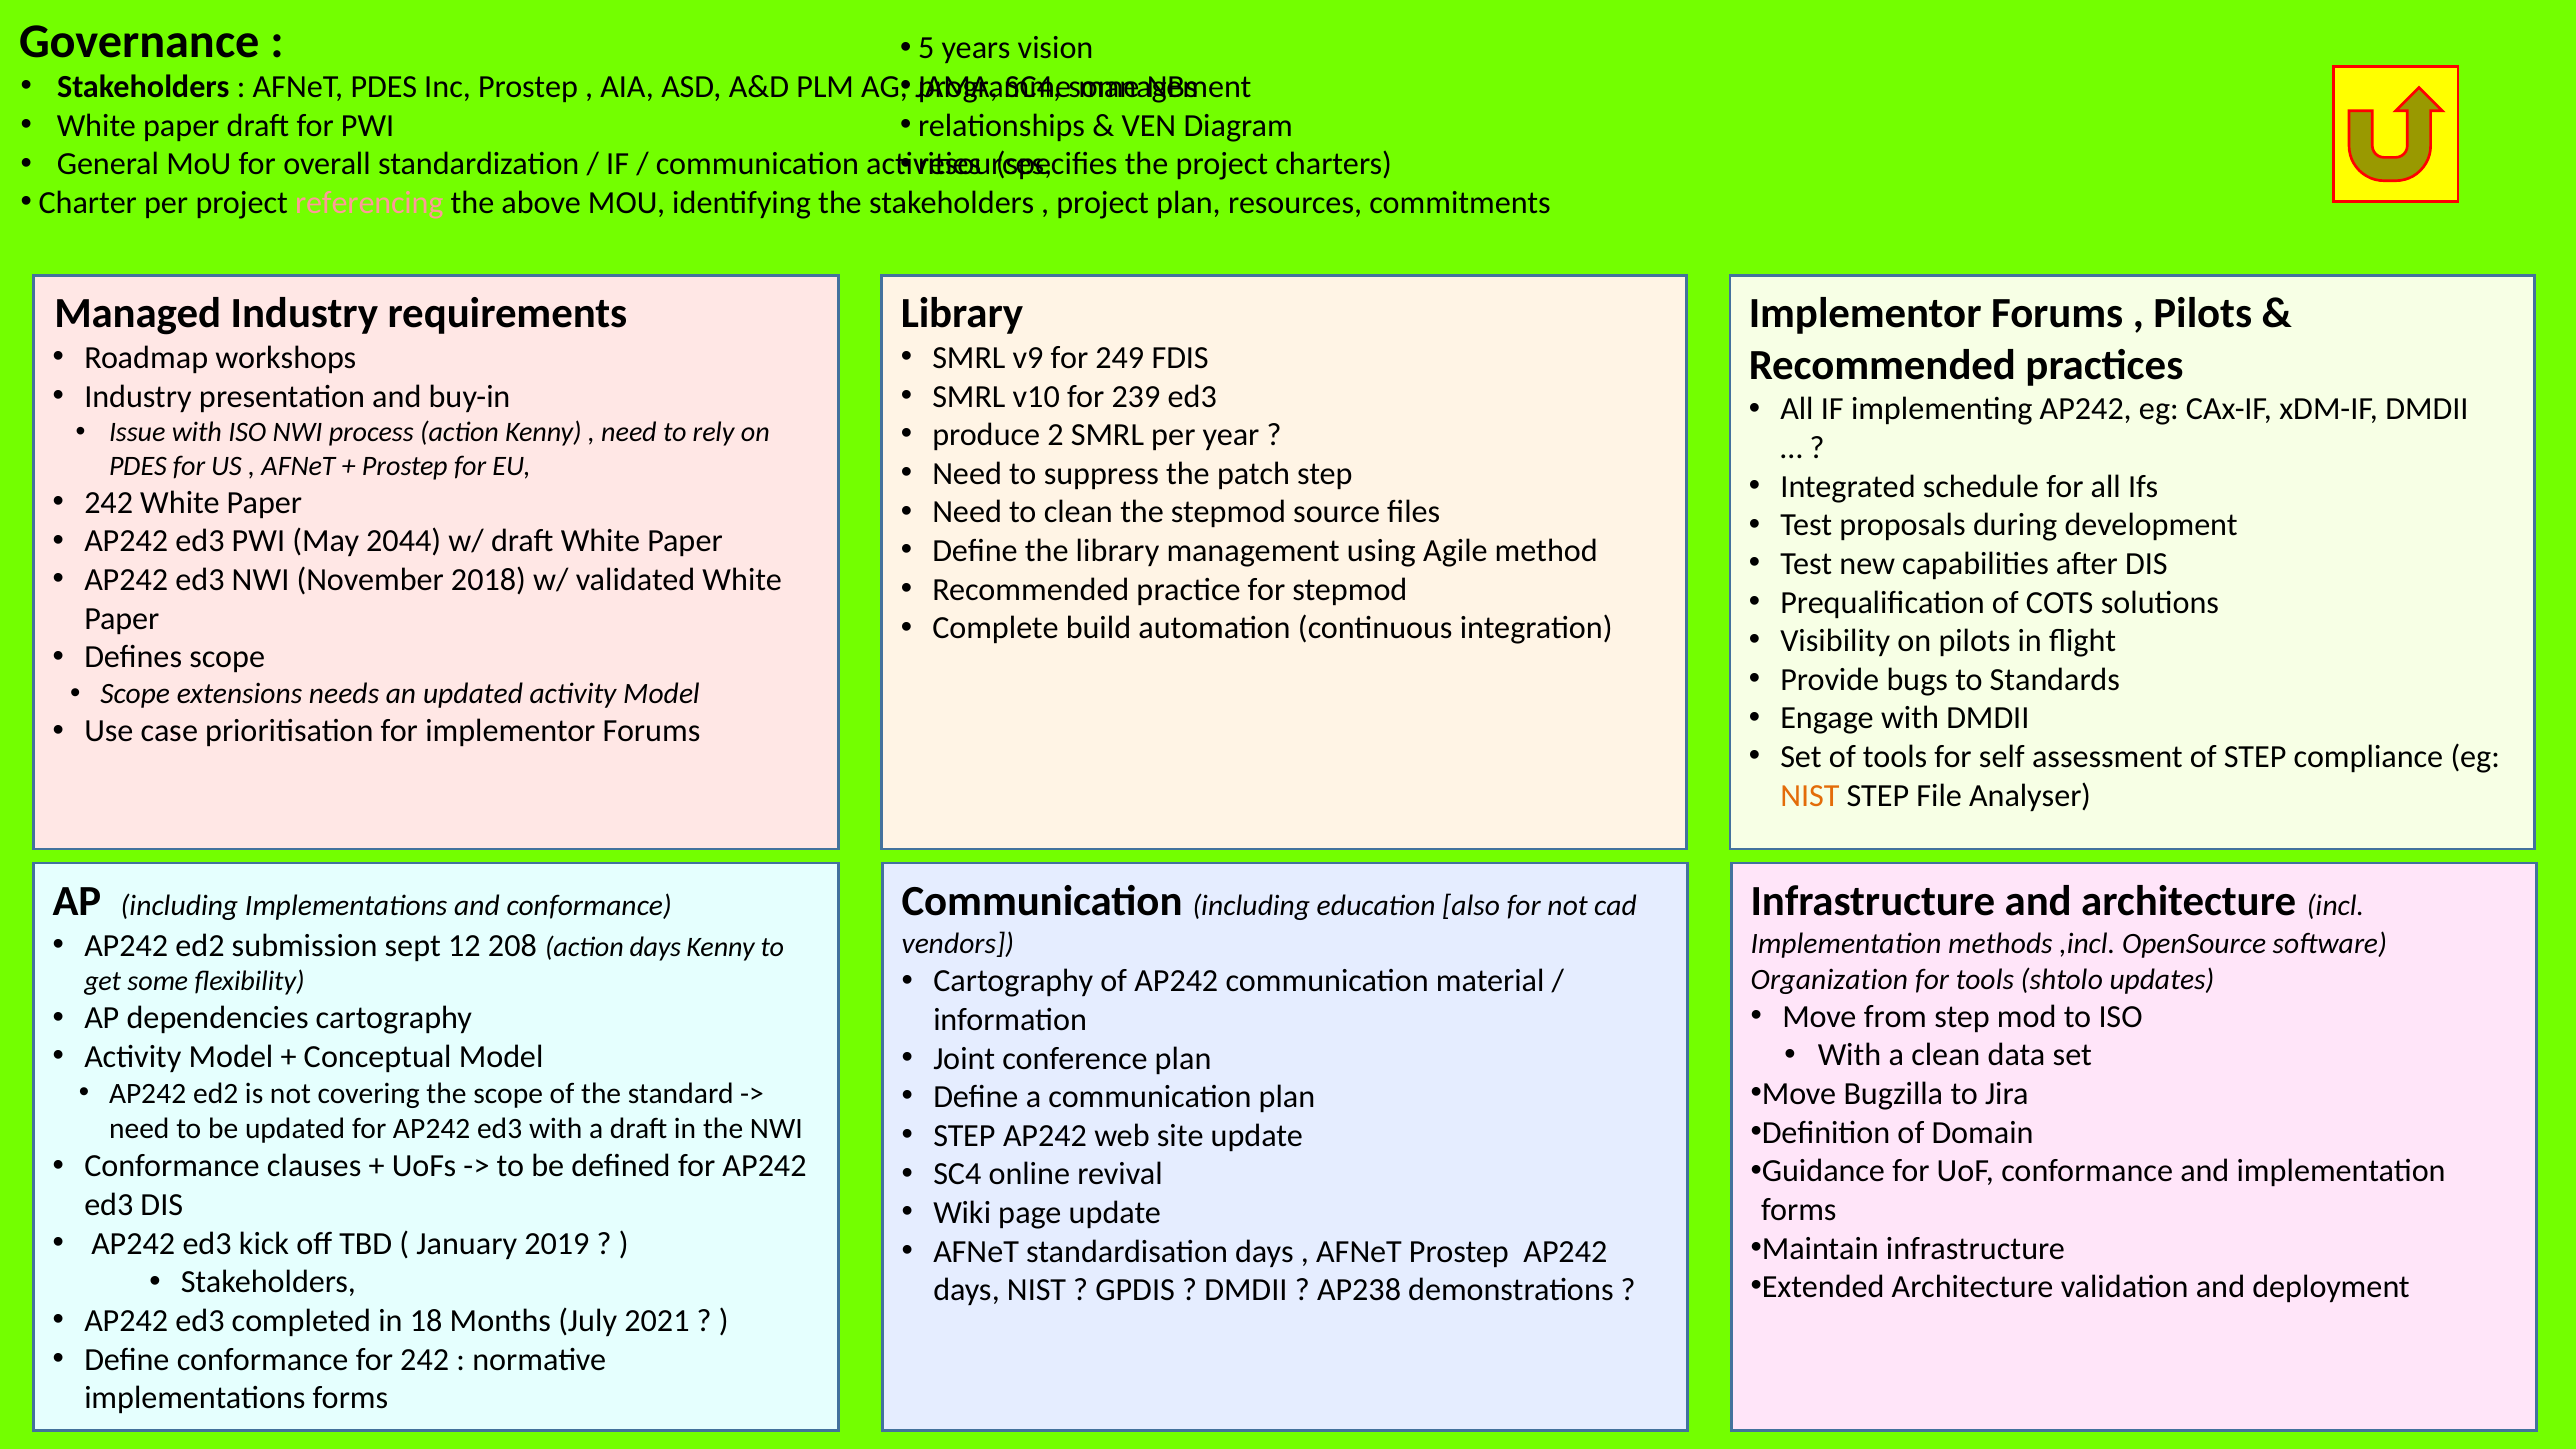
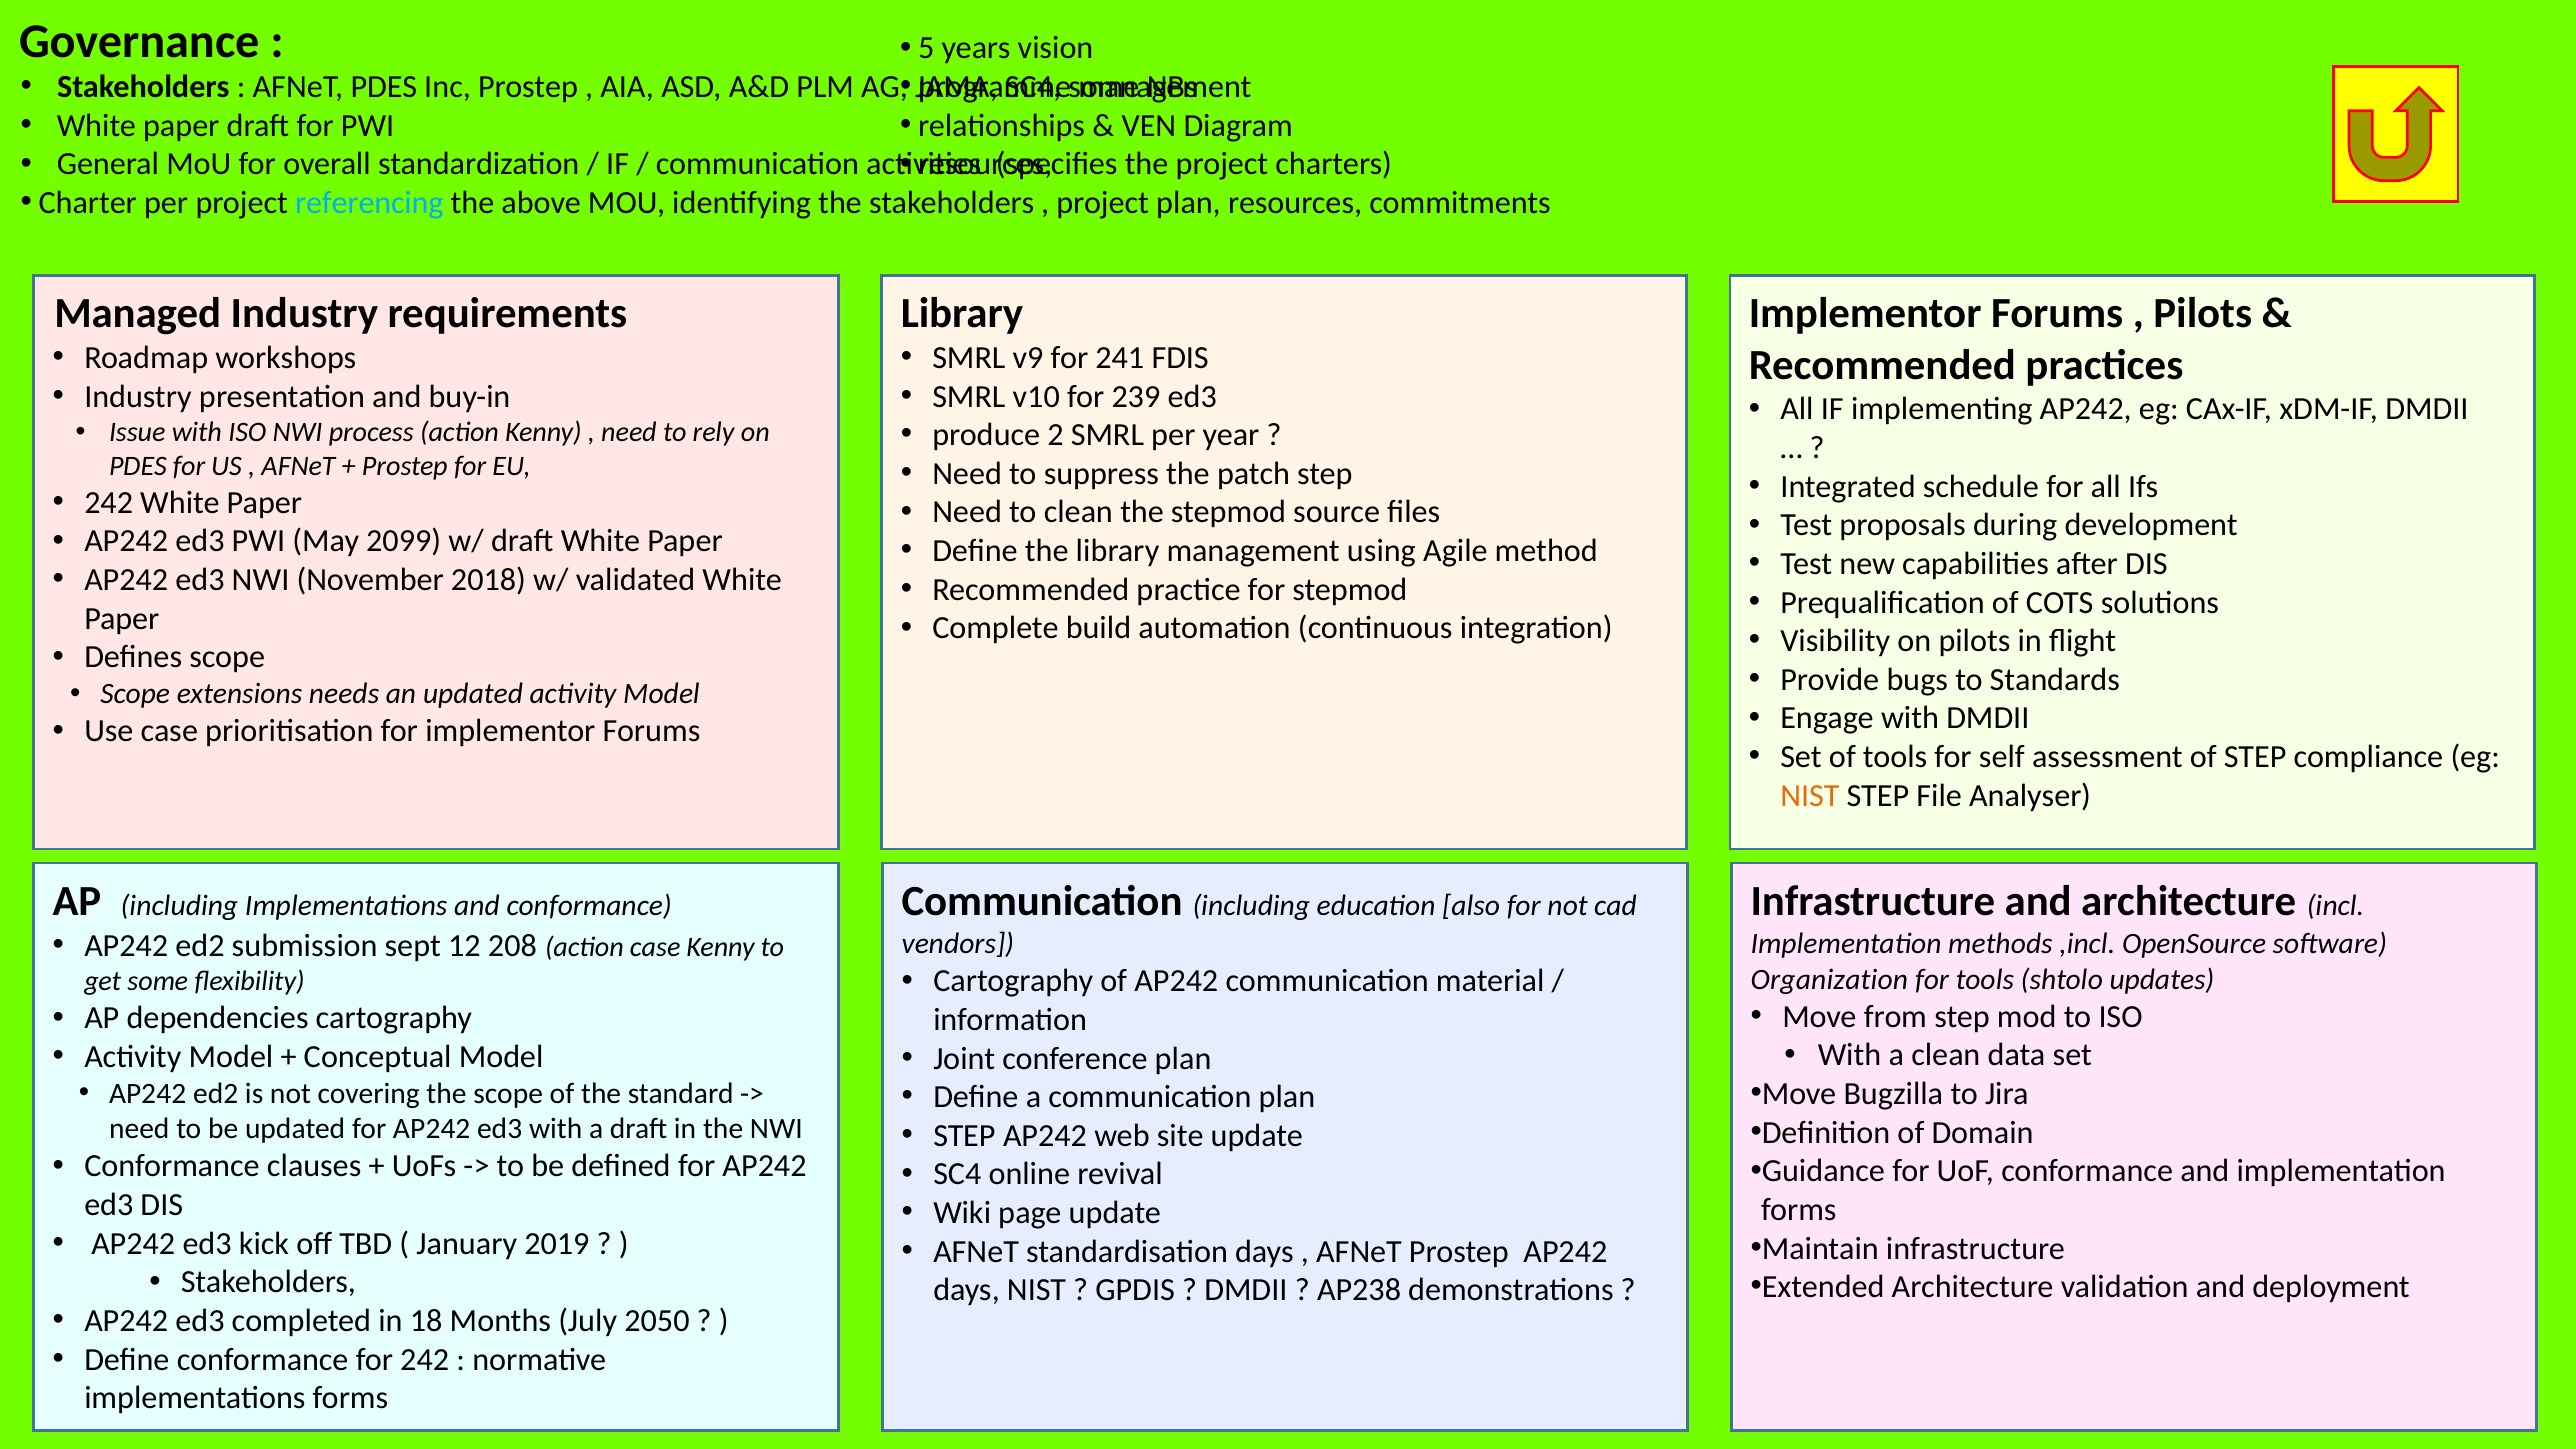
referencing colour: pink -> light blue
249: 249 -> 241
2044: 2044 -> 2099
action days: days -> case
2021: 2021 -> 2050
